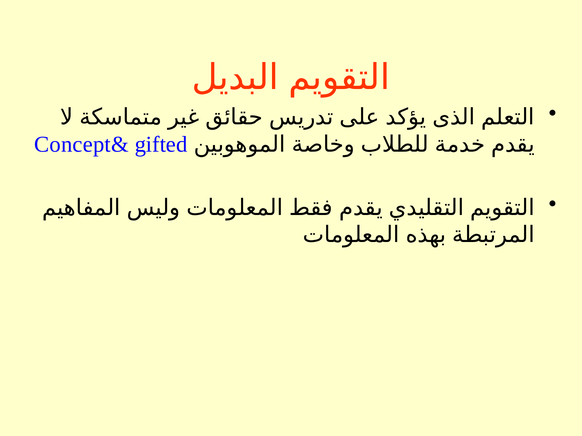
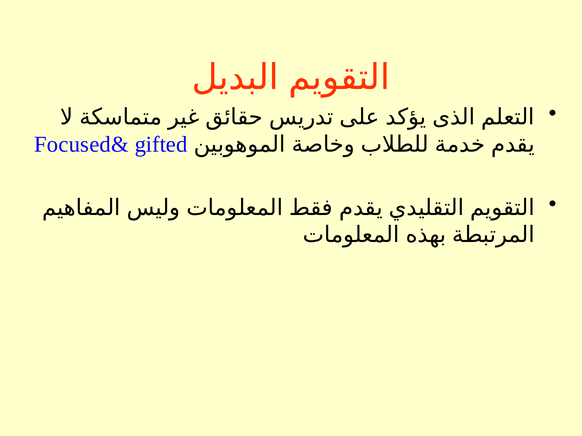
Concept&: Concept& -> Focused&
